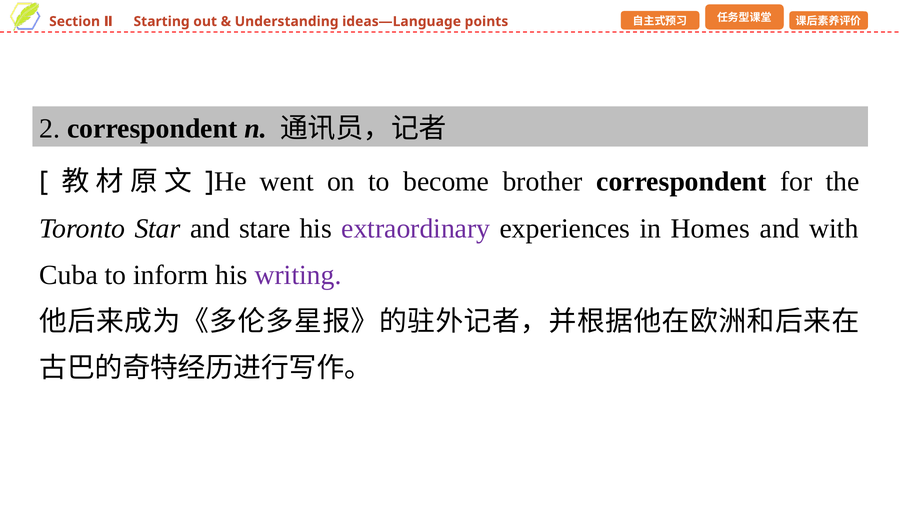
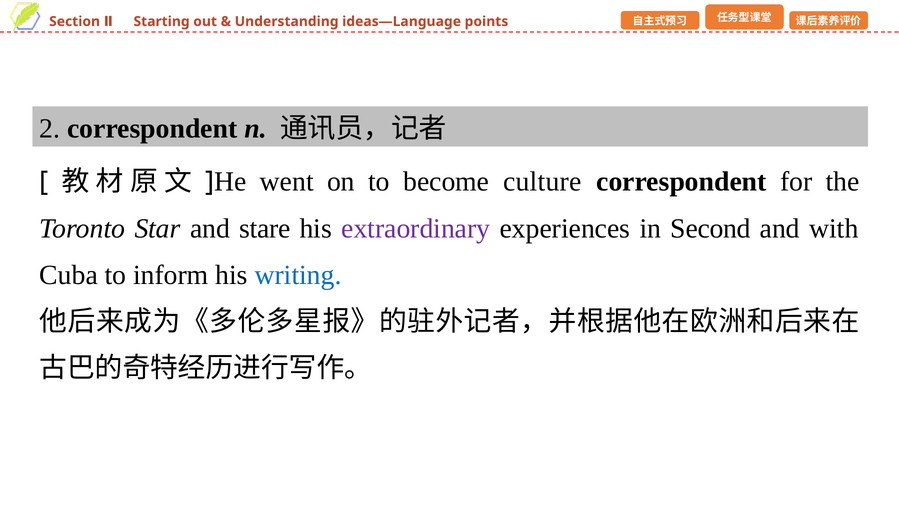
brother: brother -> culture
Homes: Homes -> Second
writing colour: purple -> blue
